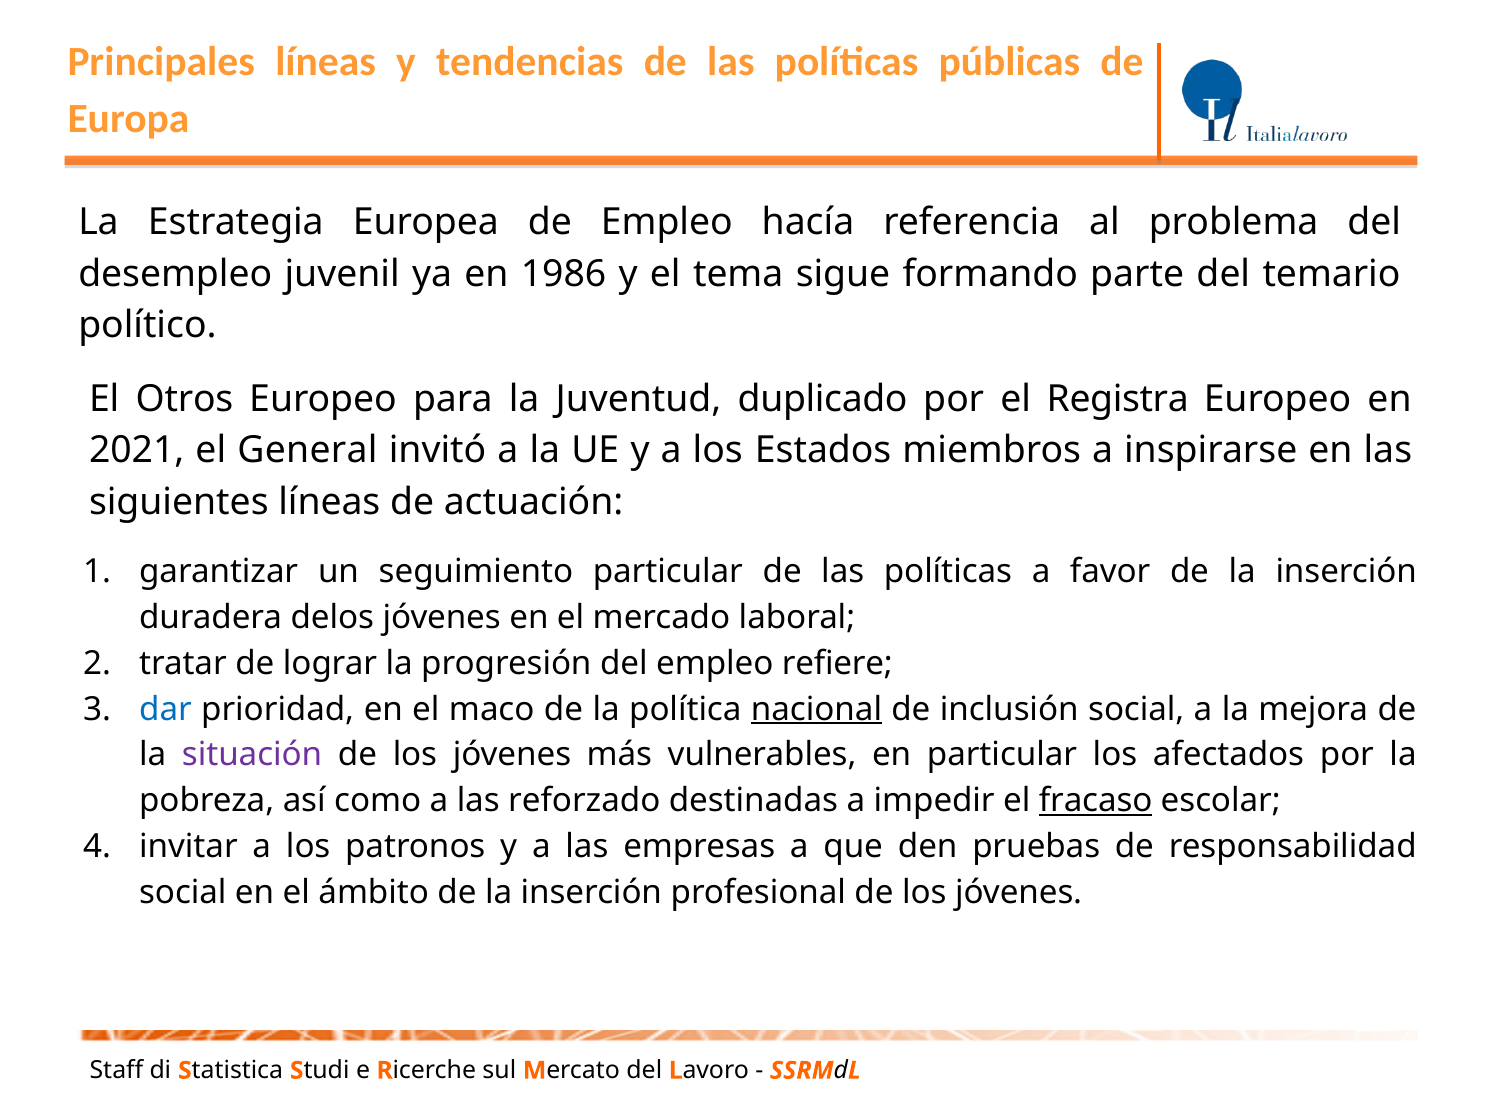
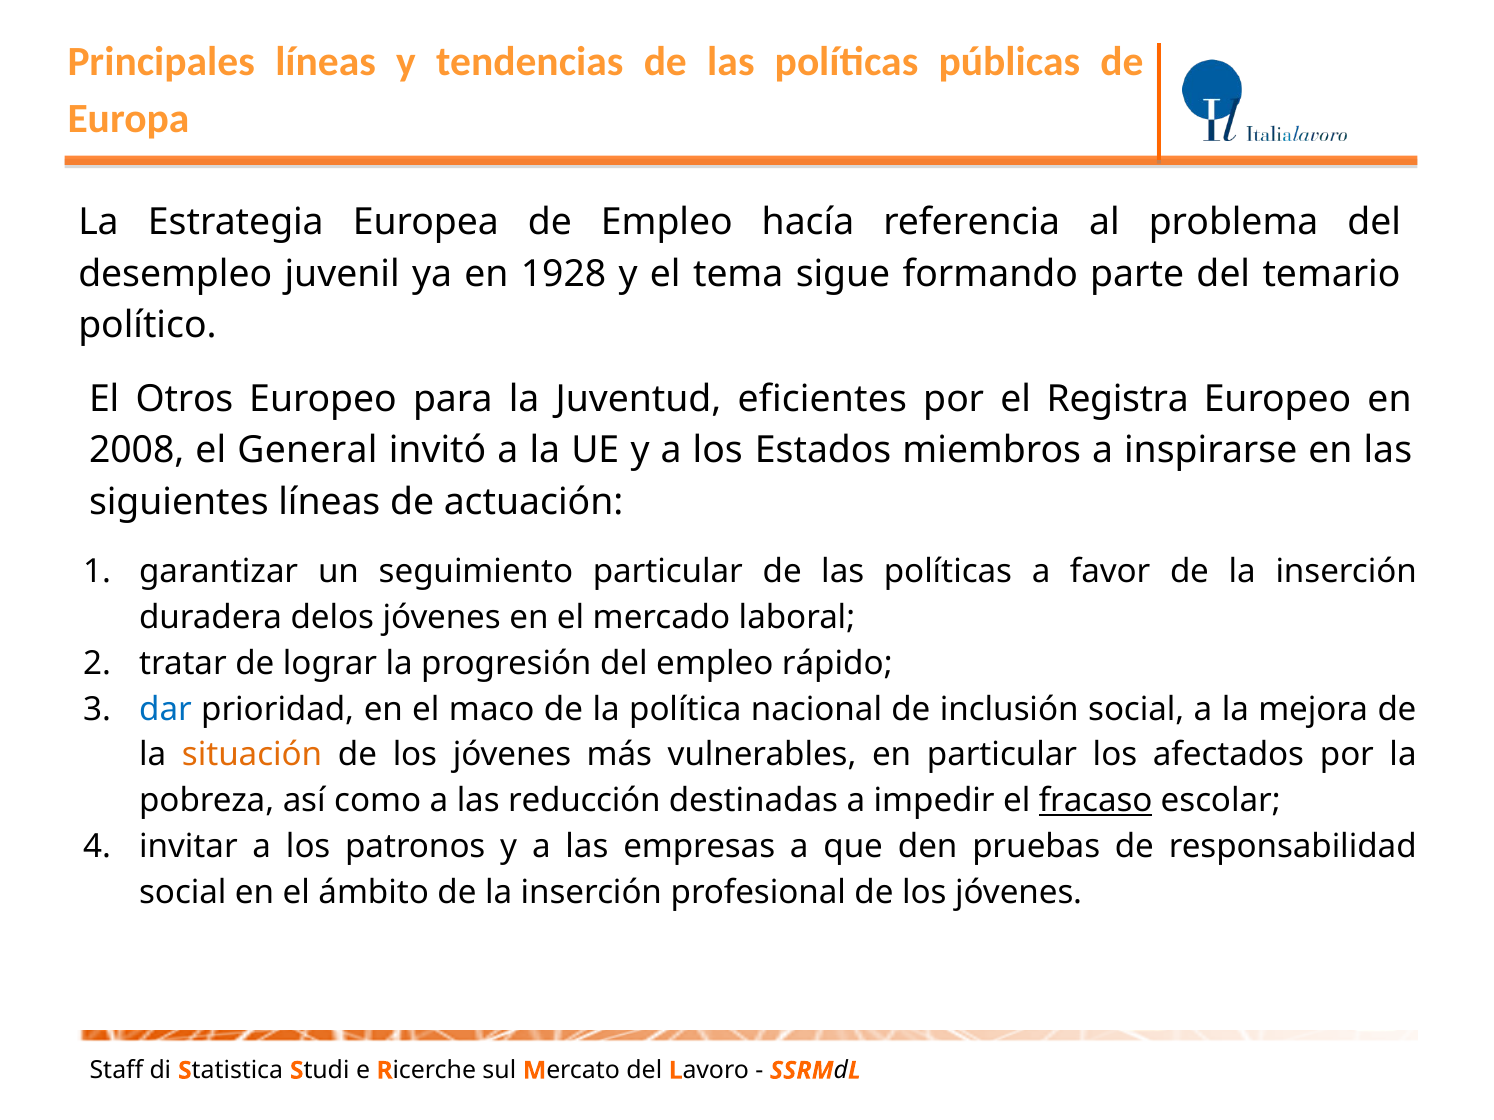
1986: 1986 -> 1928
duplicado: duplicado -> eficientes
2021: 2021 -> 2008
refiere: refiere -> rápido
nacional underline: present -> none
situación colour: purple -> orange
reforzado: reforzado -> reducción
